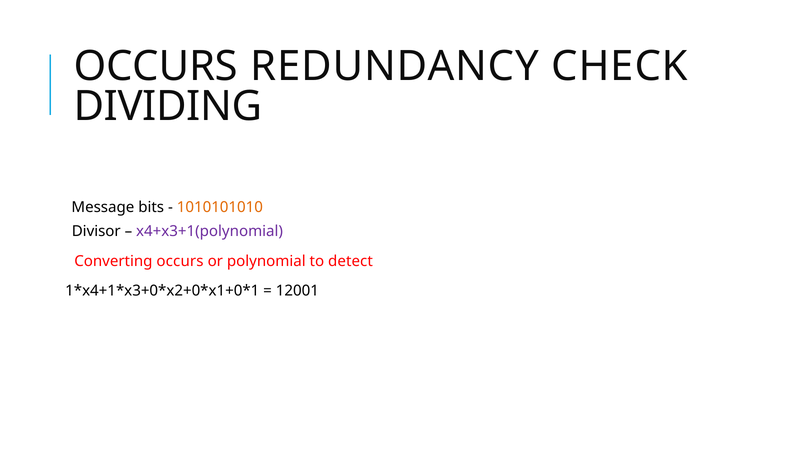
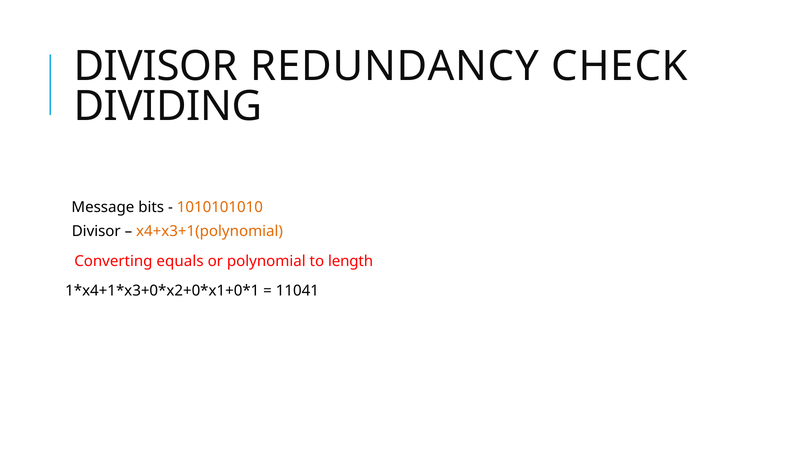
OCCURS at (156, 66): OCCURS -> DIVISOR
x4+x3+1(polynomial colour: purple -> orange
Converting occurs: occurs -> equals
detect: detect -> length
12001: 12001 -> 11041
